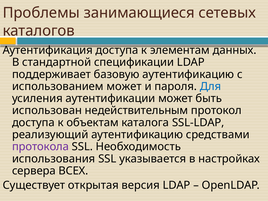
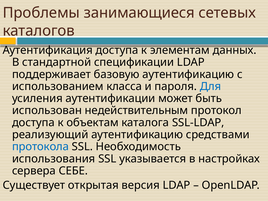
использованием может: может -> класса
протокола colour: purple -> blue
ВСЕХ: ВСЕХ -> СЕБЕ
